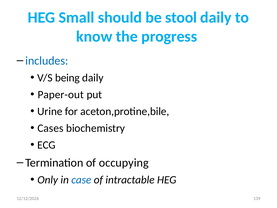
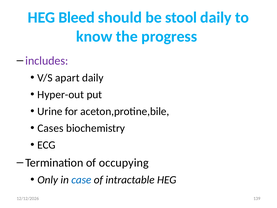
Small: Small -> Bleed
includes colour: blue -> purple
being: being -> apart
Paper-out: Paper-out -> Hyper-out
